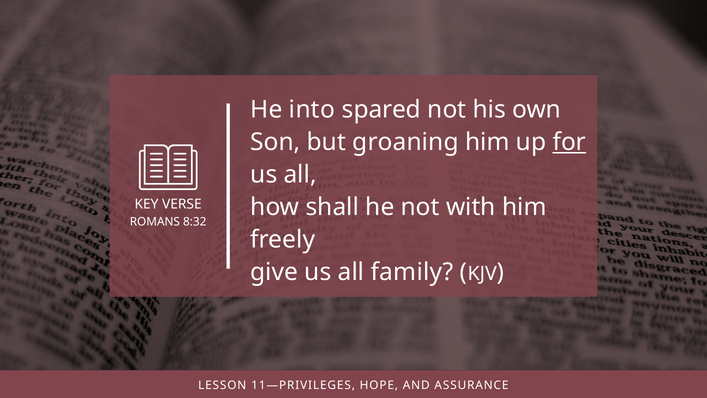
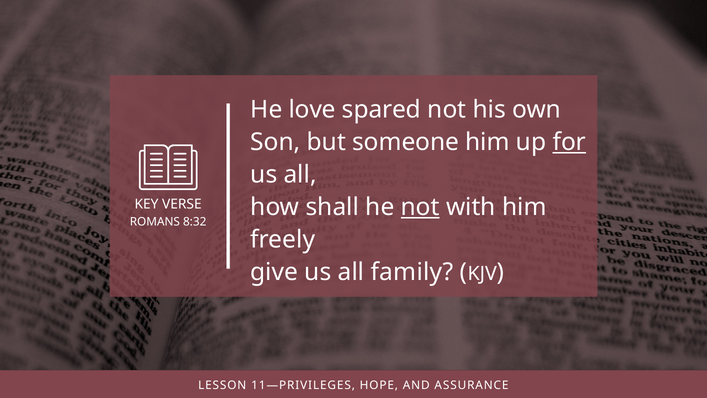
into: into -> love
groaning: groaning -> someone
not at (420, 207) underline: none -> present
